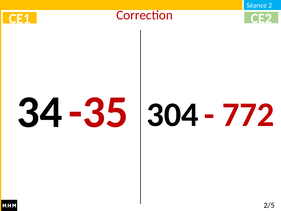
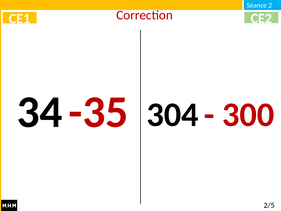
772: 772 -> 300
